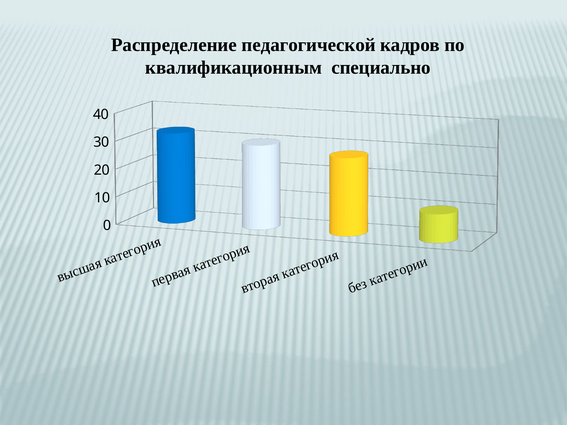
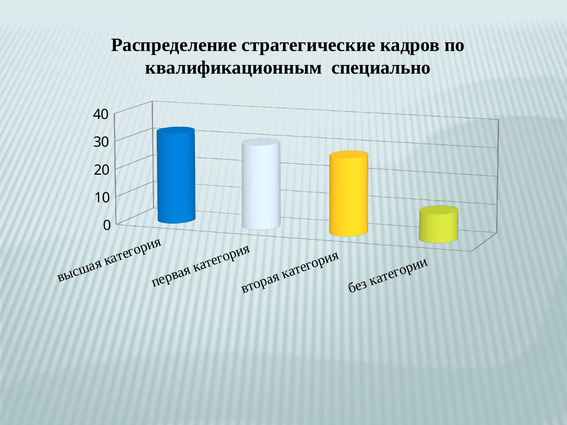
педагогической: педагогической -> стратегические
